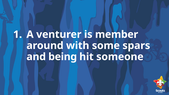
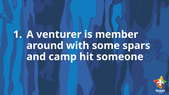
being: being -> camp
